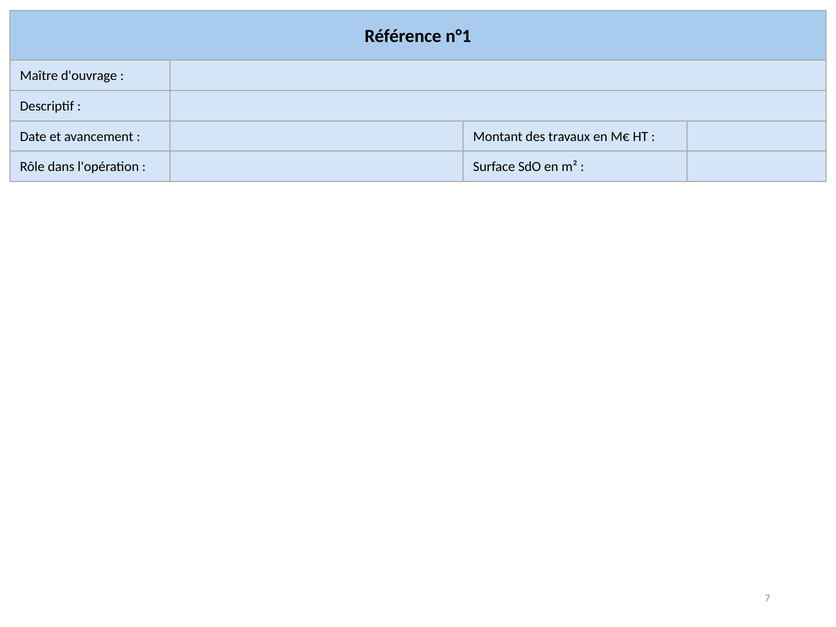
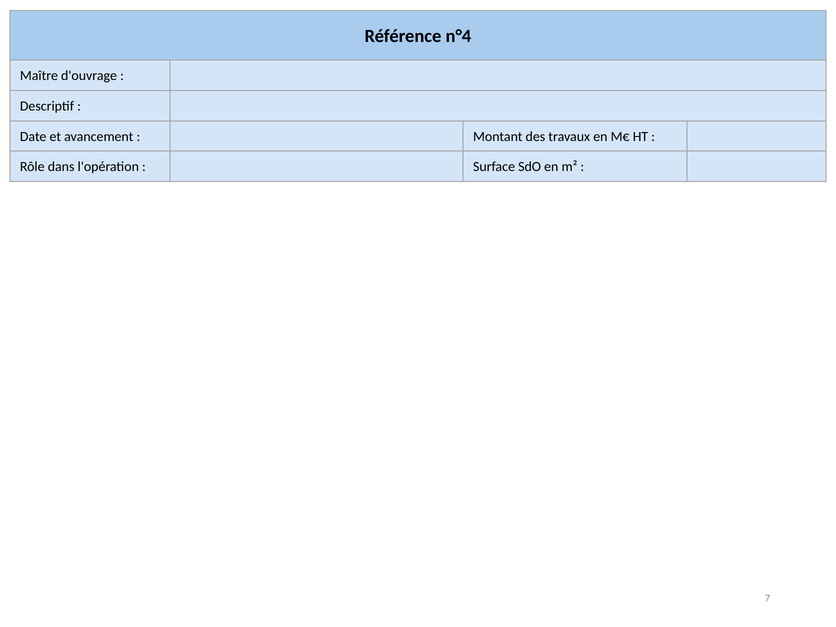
n°1: n°1 -> n°4
